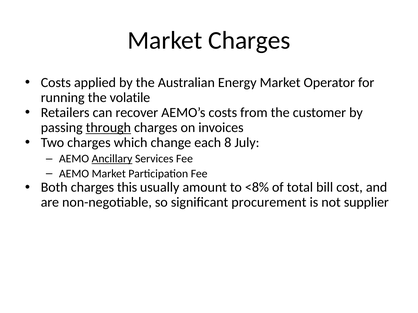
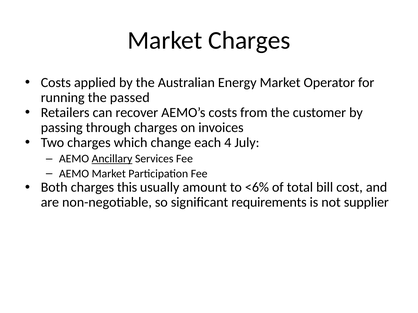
volatile: volatile -> passed
through underline: present -> none
8: 8 -> 4
<8%: <8% -> <6%
procurement: procurement -> requirements
